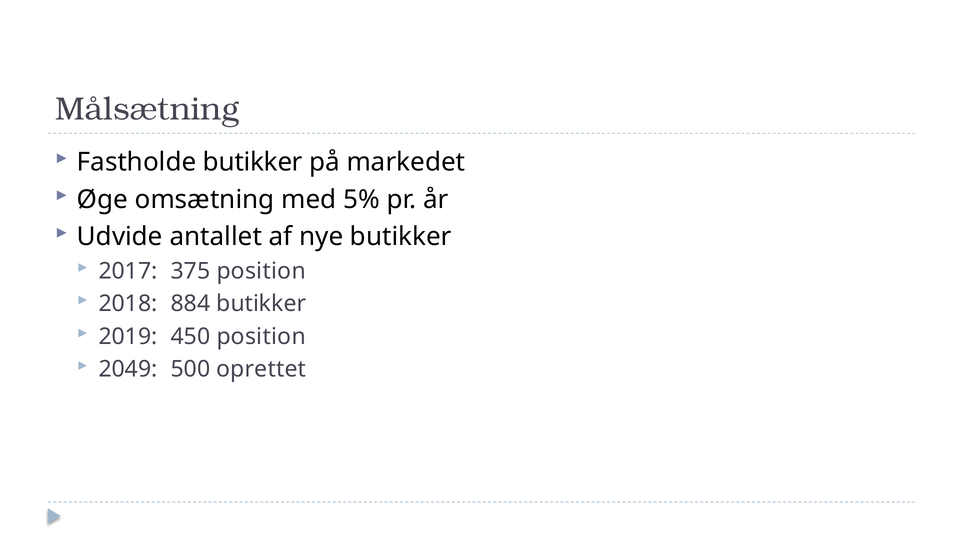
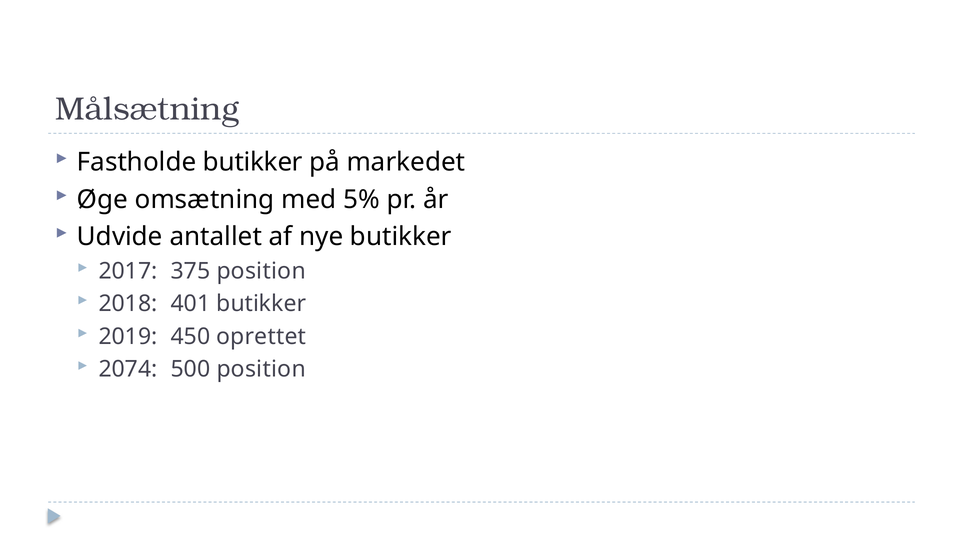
884: 884 -> 401
450 position: position -> oprettet
2049: 2049 -> 2074
500 oprettet: oprettet -> position
